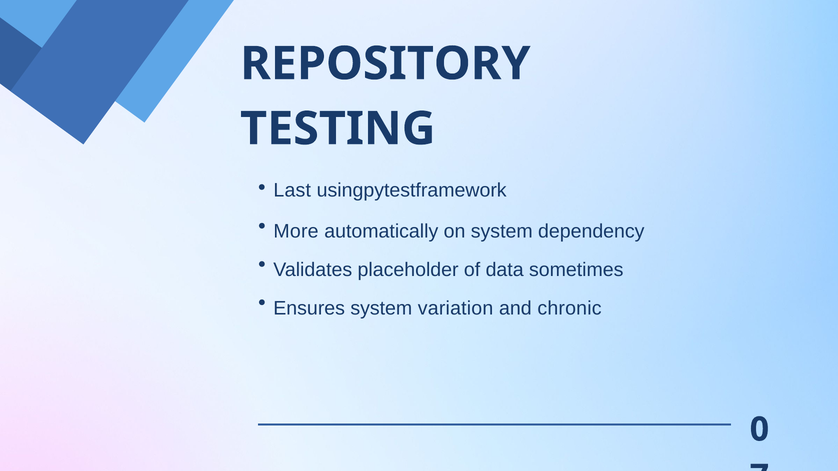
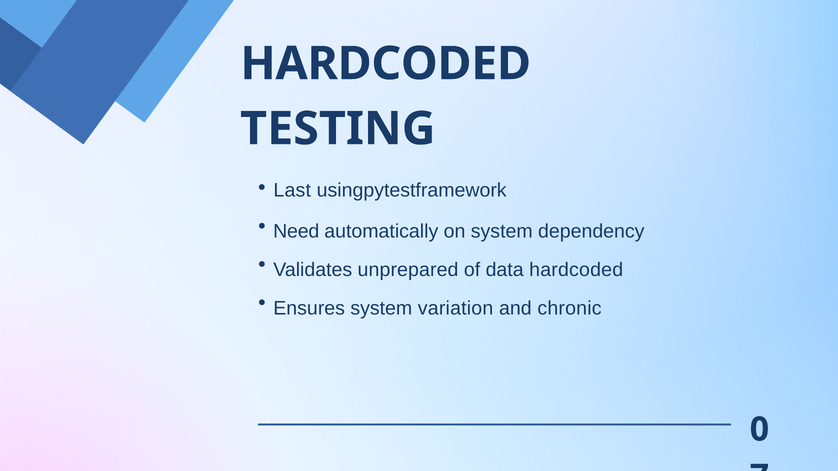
REPOSITORY at (385, 64): REPOSITORY -> HARDCODED
More: More -> Need
placeholder: placeholder -> unprepared
data sometimes: sometimes -> hardcoded
